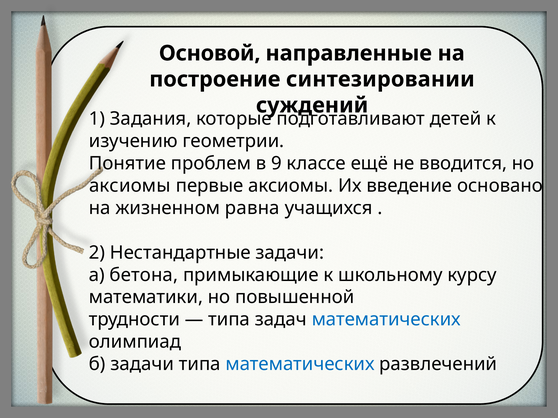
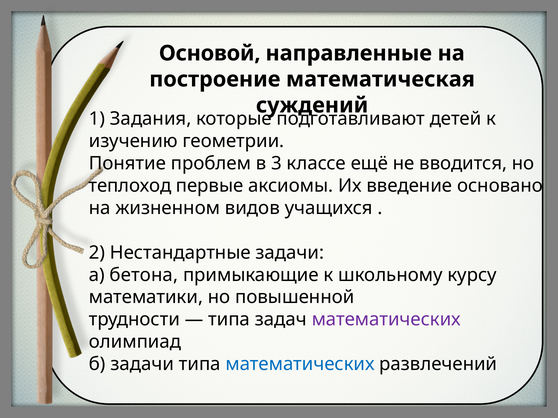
синтезировании: синтезировании -> математическая
9: 9 -> 3
аксиомы at (130, 186): аксиомы -> теплоход
равна: равна -> видов
математических at (386, 320) colour: blue -> purple
